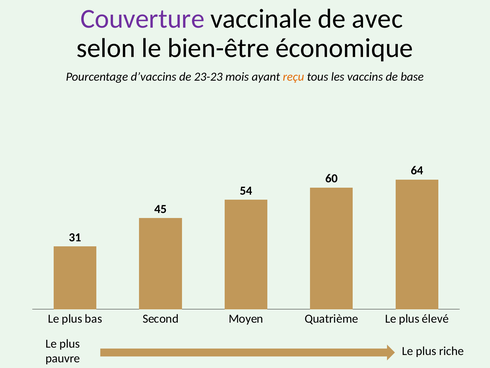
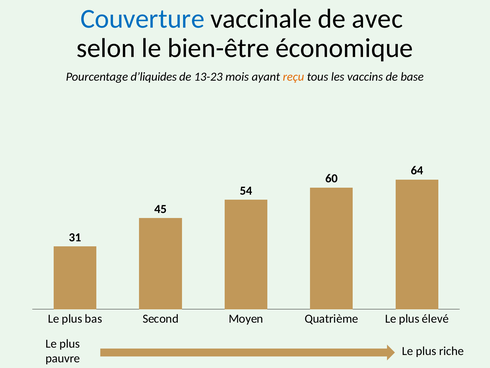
Couverture colour: purple -> blue
d’vaccins: d’vaccins -> d’liquides
23-23: 23-23 -> 13-23
